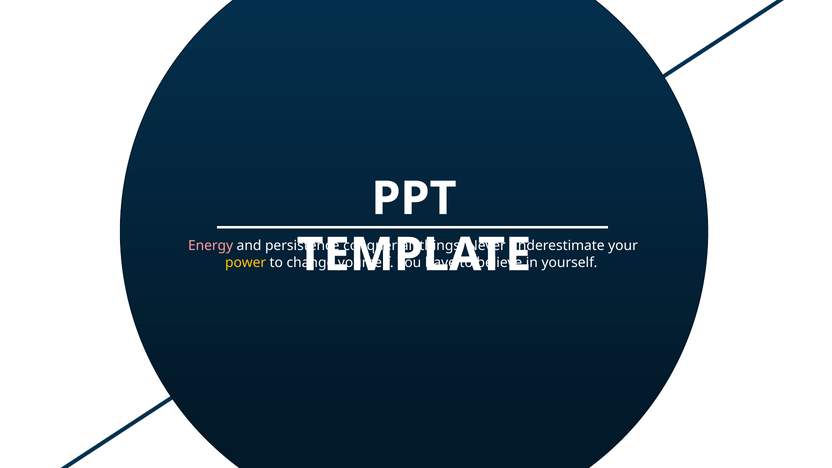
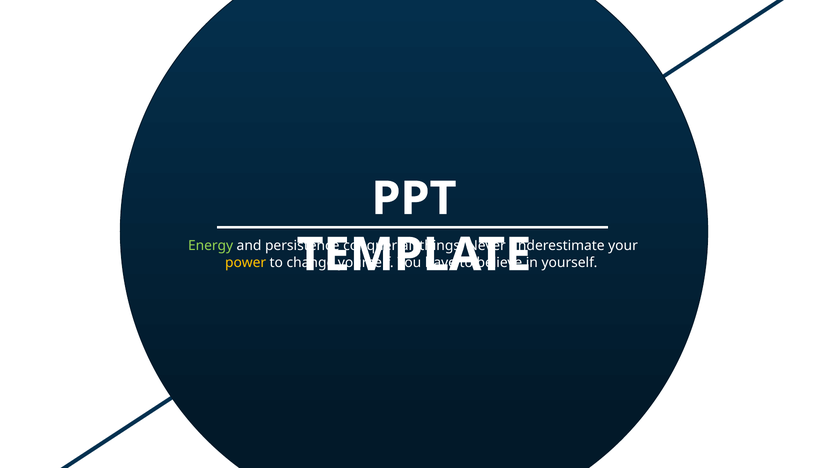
Energy colour: pink -> light green
